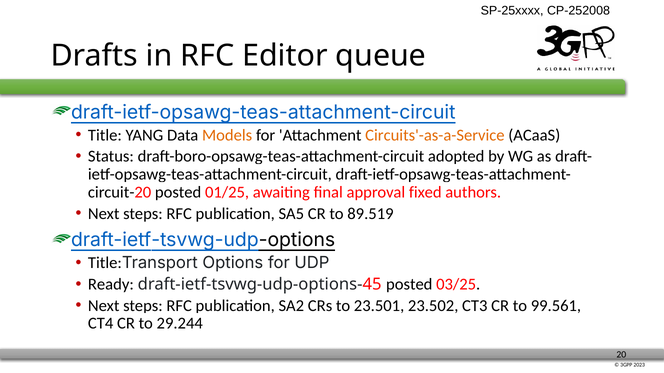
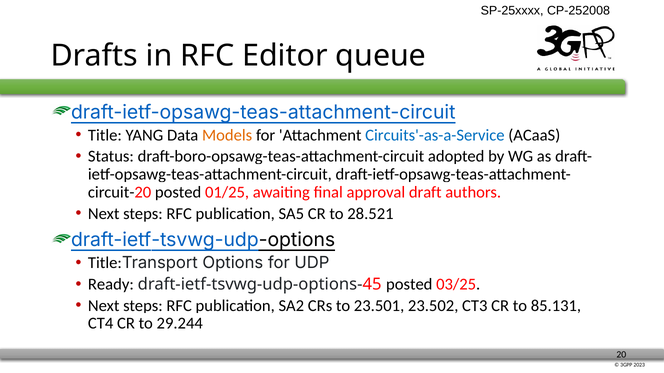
Circuits'-as-a-Service colour: orange -> blue
fixed: fixed -> draft
89.519: 89.519 -> 28.521
99.561: 99.561 -> 85.131
